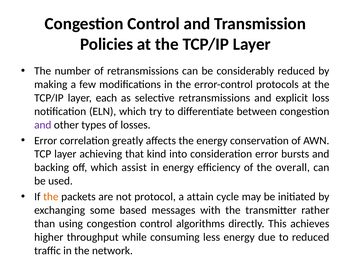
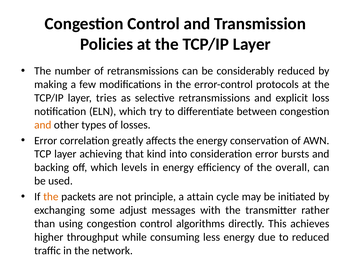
each: each -> tries
and at (43, 124) colour: purple -> orange
assist: assist -> levels
protocol: protocol -> principle
based: based -> adjust
